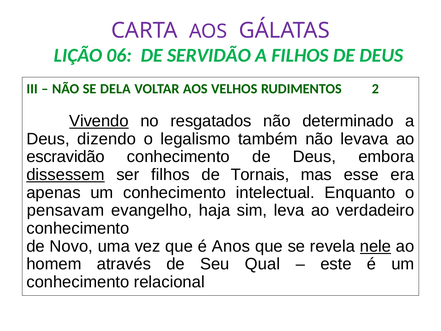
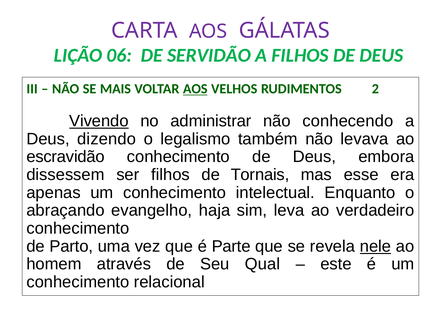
DELA: DELA -> MAIS
AOS at (195, 89) underline: none -> present
resgatados: resgatados -> administrar
determinado: determinado -> conhecendo
dissessem underline: present -> none
pensavam: pensavam -> abraçando
Novo: Novo -> Parto
Anos: Anos -> Parte
